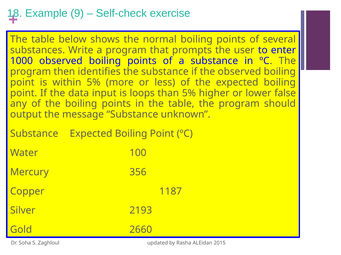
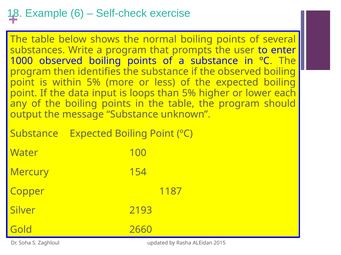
9: 9 -> 6
false: false -> each
356: 356 -> 154
